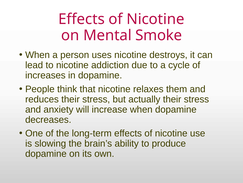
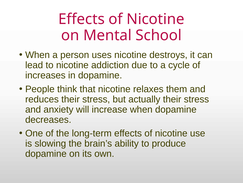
Smoke: Smoke -> School
